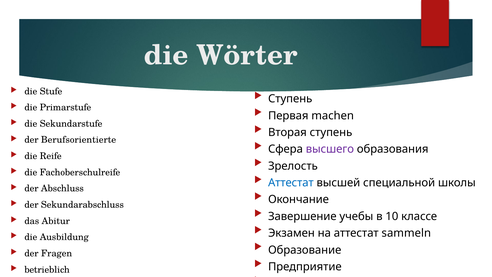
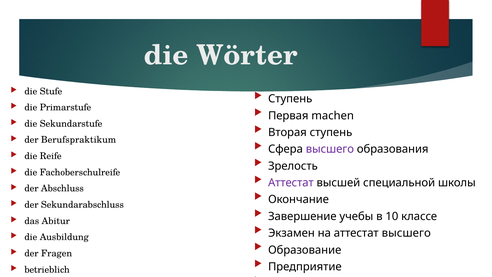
Berufsorientierte: Berufsorientierte -> Berufspraktikum
Аттестат at (291, 183) colour: blue -> purple
аттестат sammeln: sammeln -> высшего
